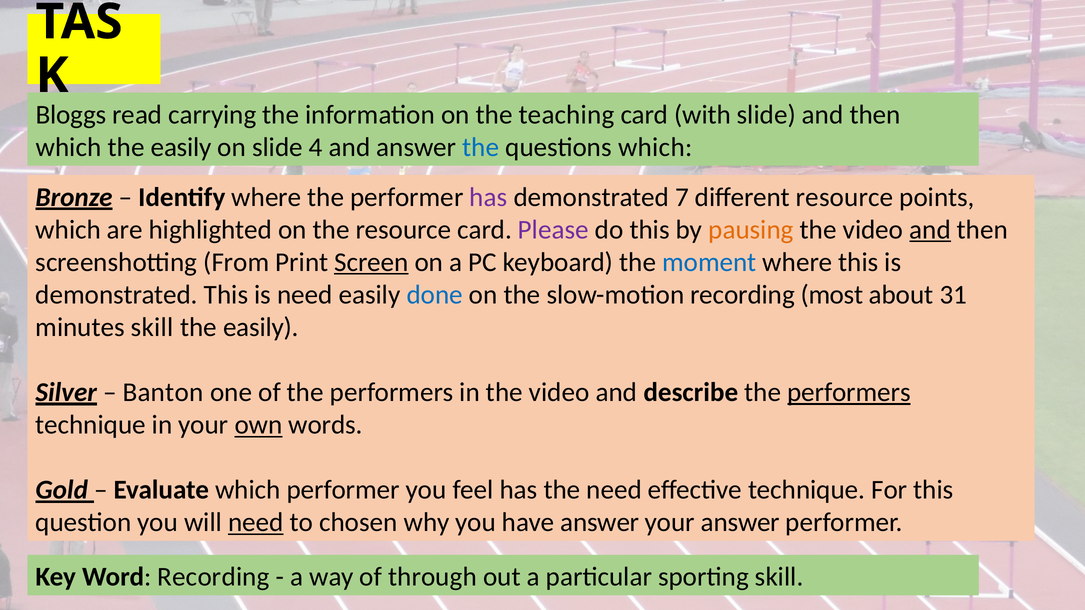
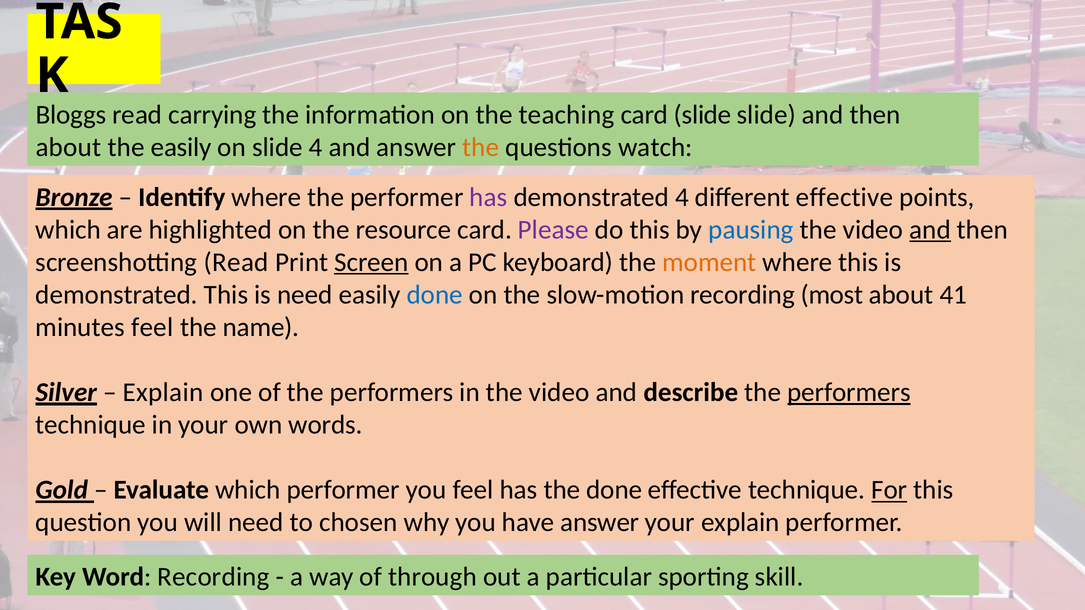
card with: with -> slide
which at (69, 147): which -> about
the at (481, 147) colour: blue -> orange
questions which: which -> watch
demonstrated 7: 7 -> 4
different resource: resource -> effective
pausing colour: orange -> blue
screenshotting From: From -> Read
moment colour: blue -> orange
31: 31 -> 41
minutes skill: skill -> feel
easily at (261, 327): easily -> name
Banton at (163, 393): Banton -> Explain
own underline: present -> none
the need: need -> done
For underline: none -> present
need at (256, 523) underline: present -> none
your answer: answer -> explain
